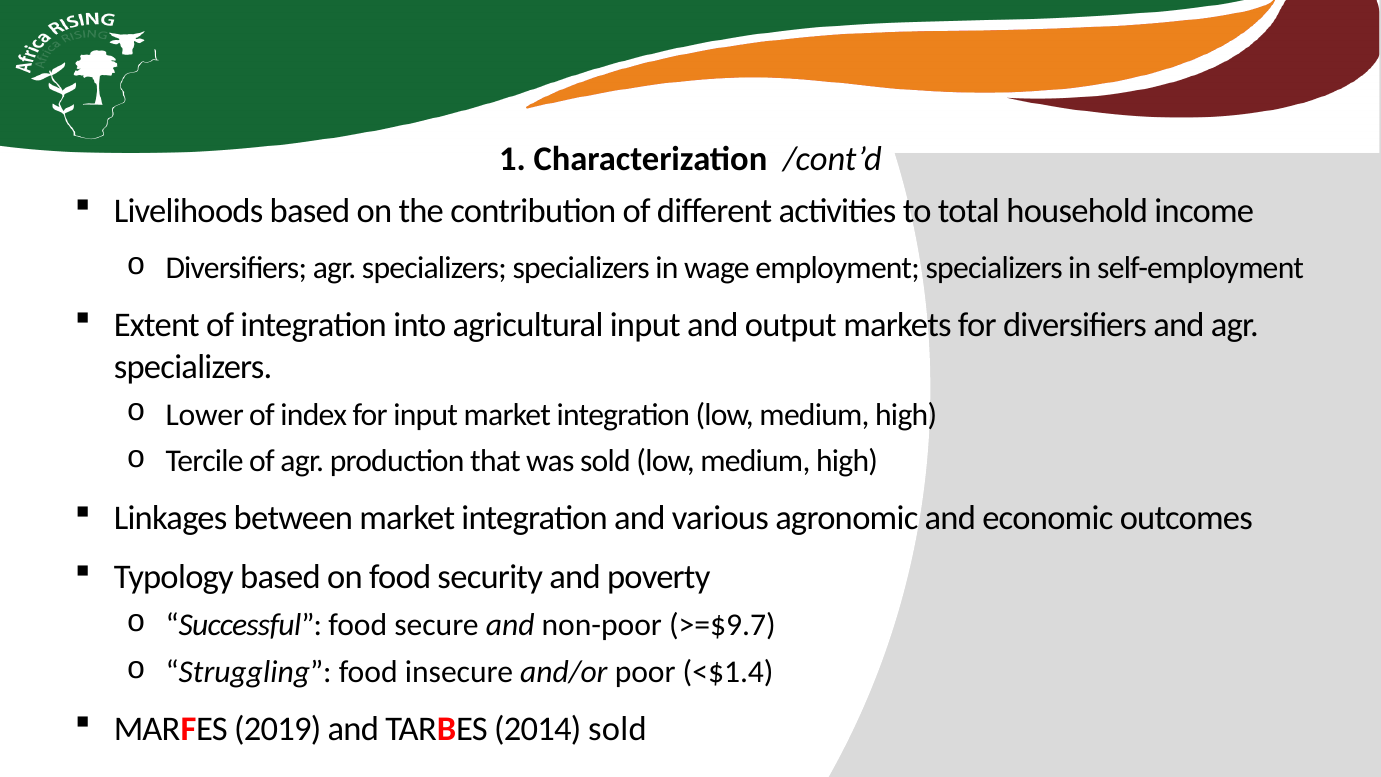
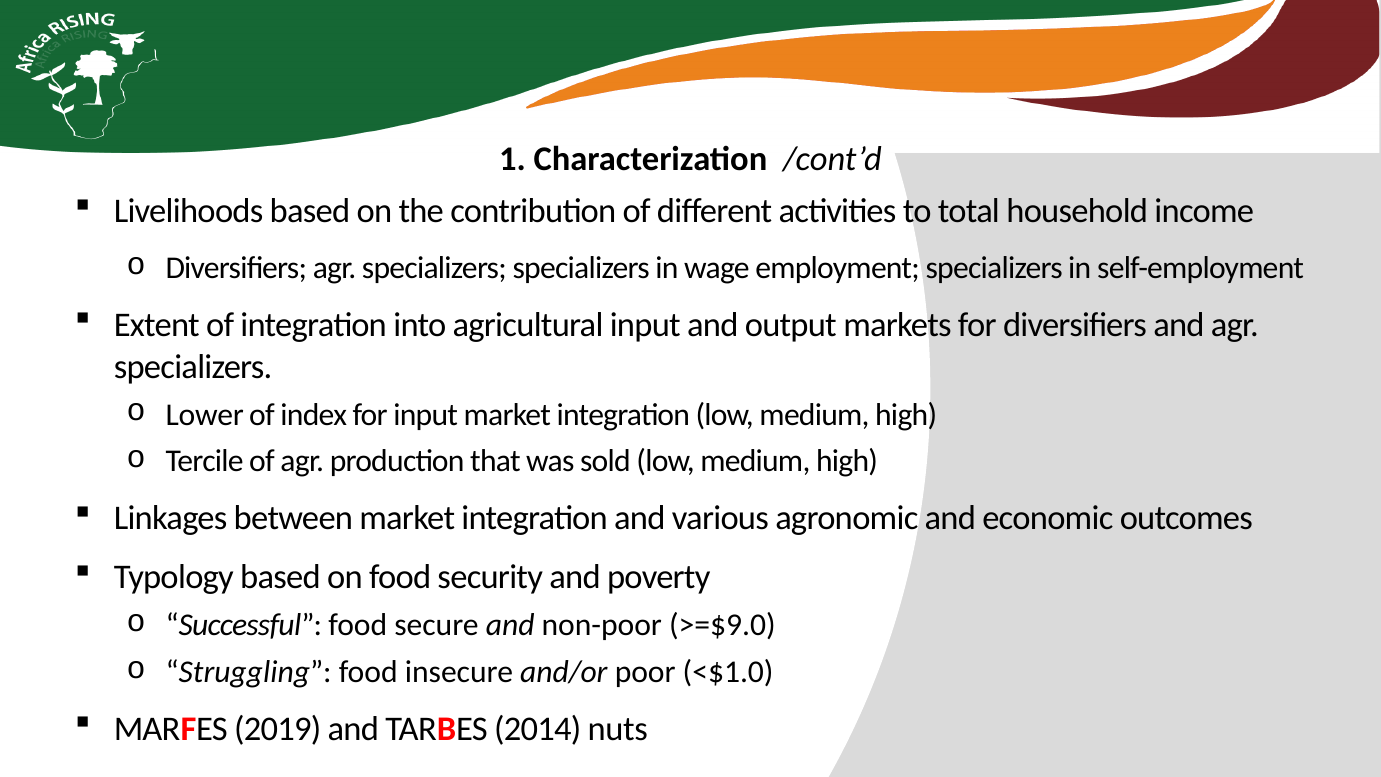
>=$9.7: >=$9.7 -> >=$9.0
<$1.4: <$1.4 -> <$1.0
2014 sold: sold -> nuts
